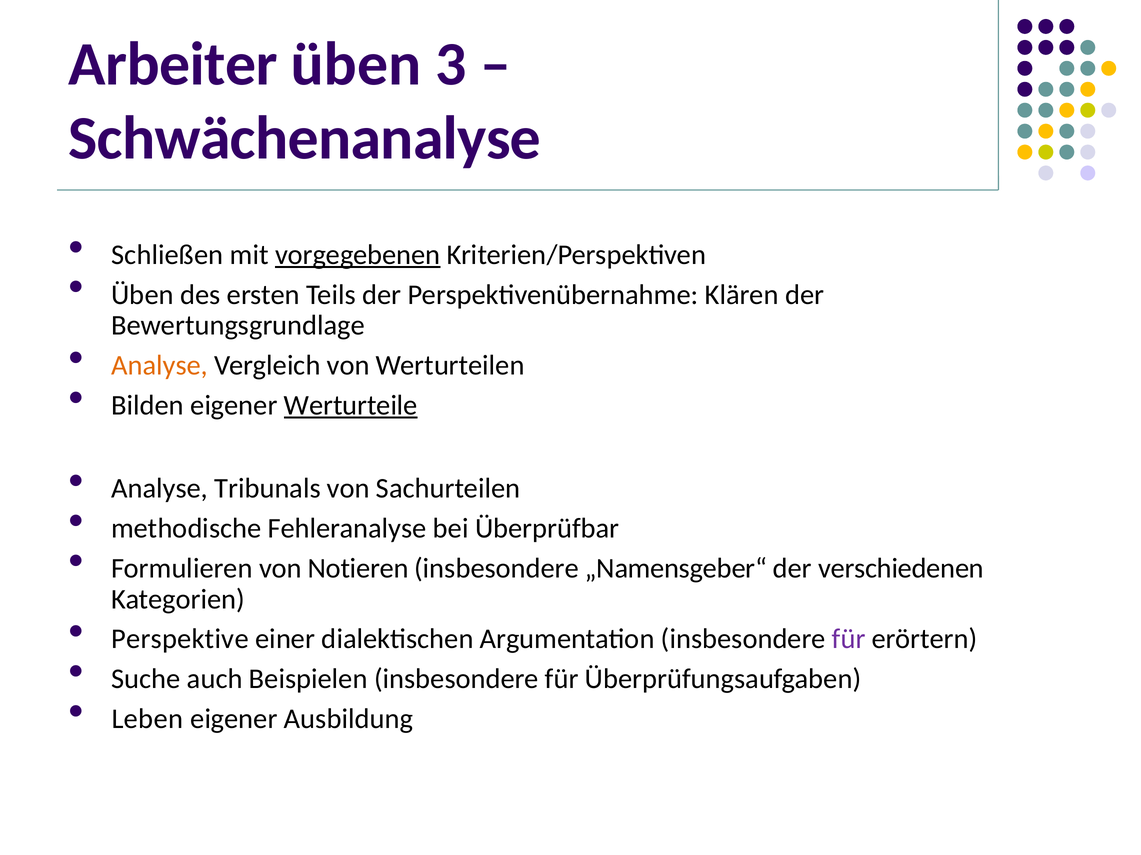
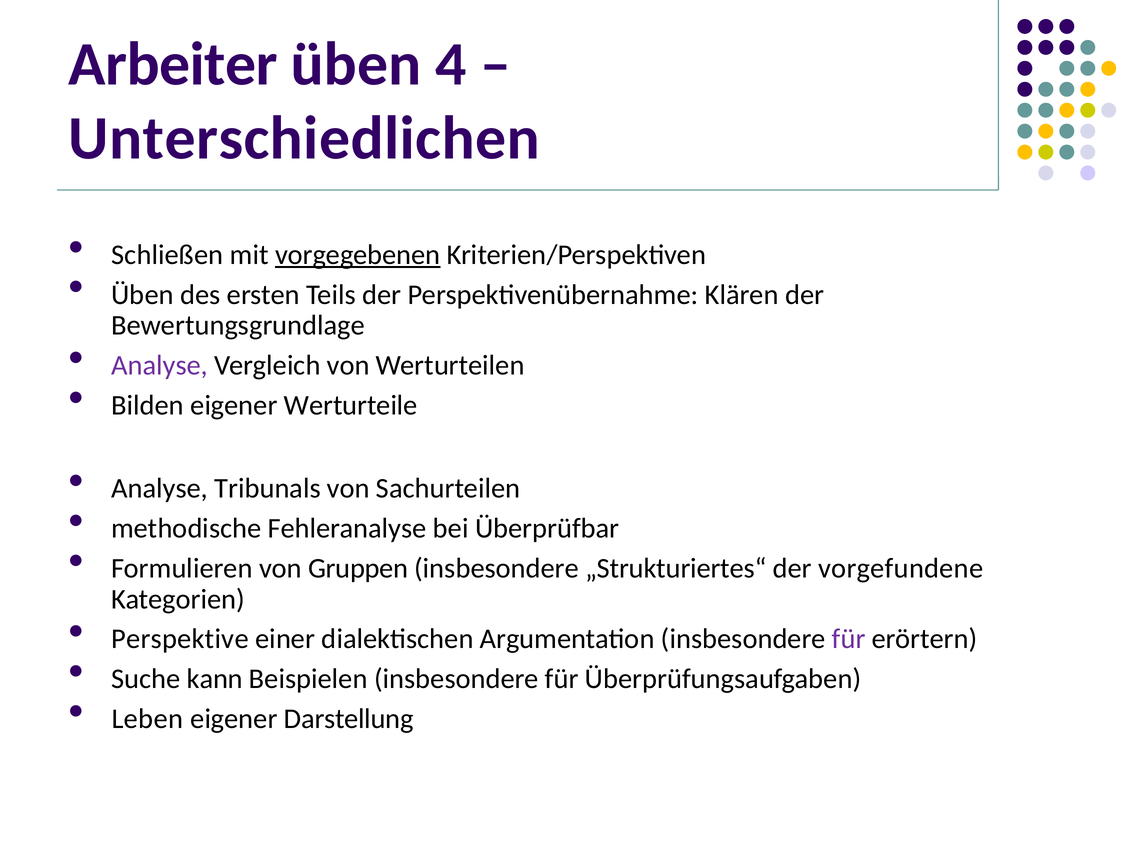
3: 3 -> 4
Schwächenanalyse: Schwächenanalyse -> Unterschiedlichen
Analyse at (160, 366) colour: orange -> purple
Werturteile underline: present -> none
Notieren: Notieren -> Gruppen
„Namensgeber“: „Namensgeber“ -> „Strukturiertes“
verschiedenen: verschiedenen -> vorgefundene
auch: auch -> kann
Ausbildung: Ausbildung -> Darstellung
